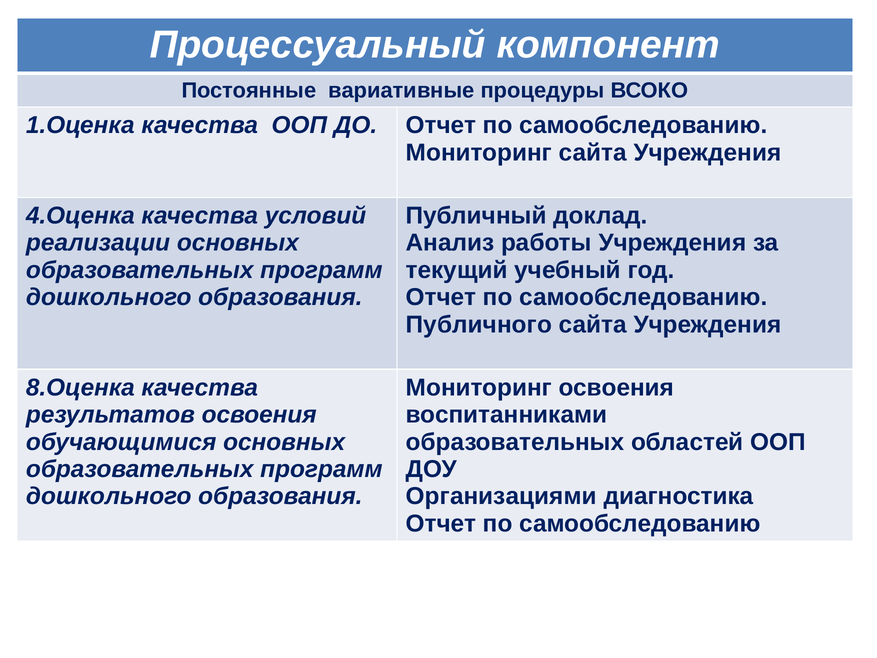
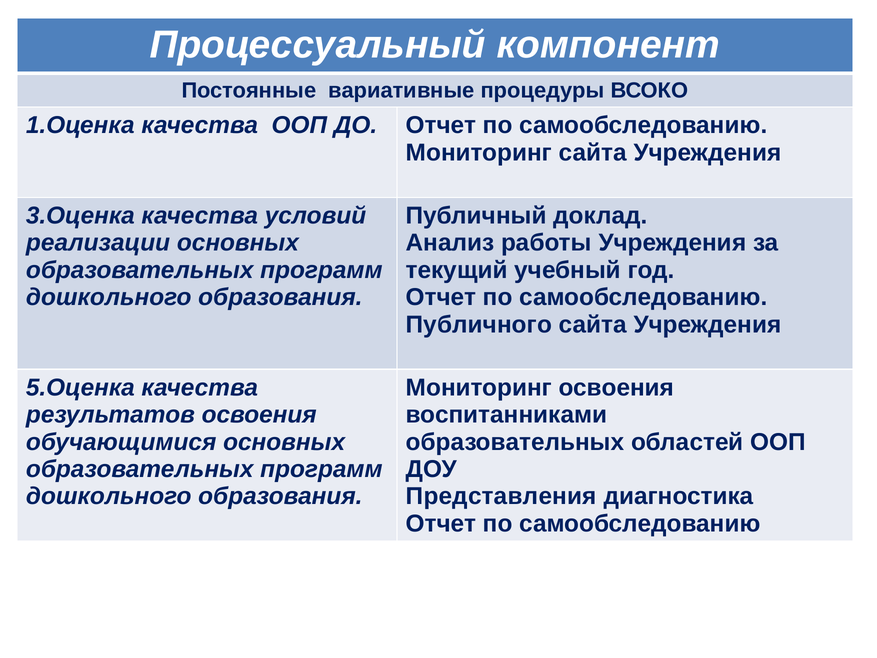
4.Оценка: 4.Оценка -> 3.Оценка
8.Оценка: 8.Оценка -> 5.Оценка
Организациями: Организациями -> Представления
